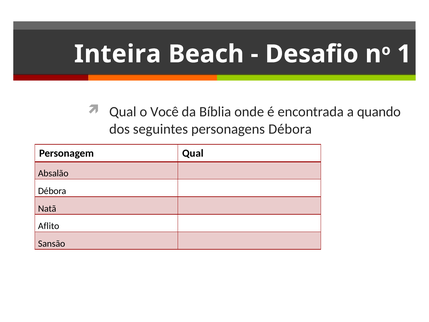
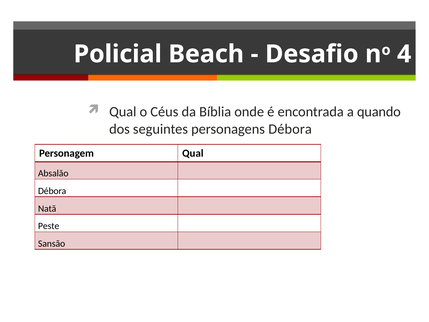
Inteira: Inteira -> Policial
1: 1 -> 4
Você: Você -> Céus
Aflito: Aflito -> Peste
